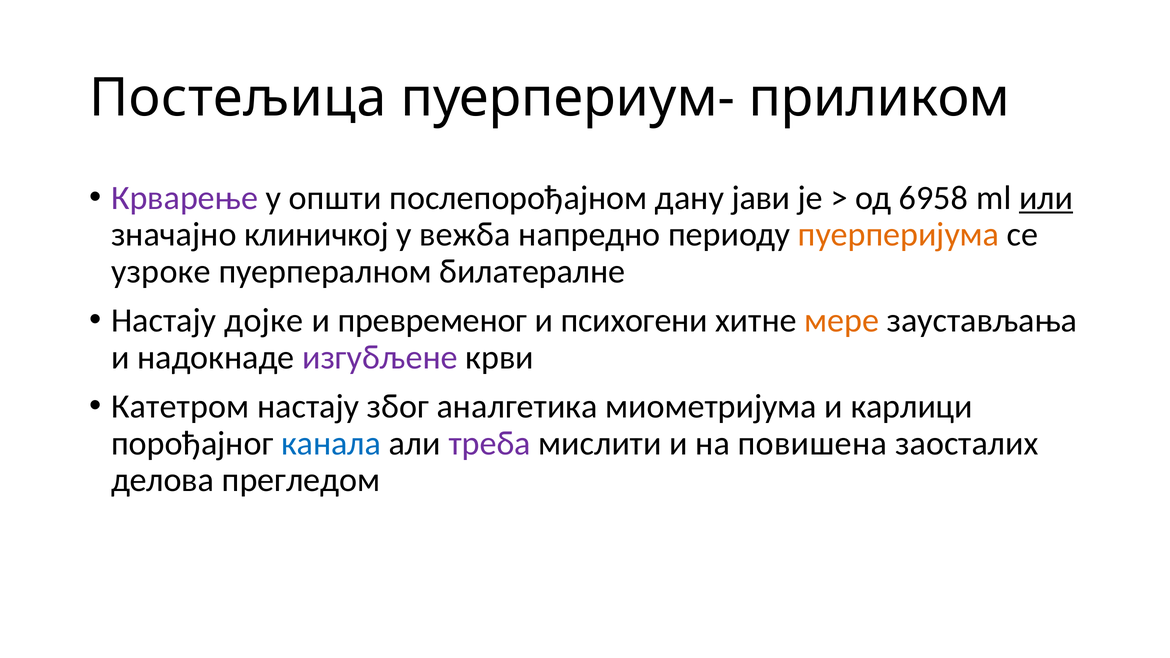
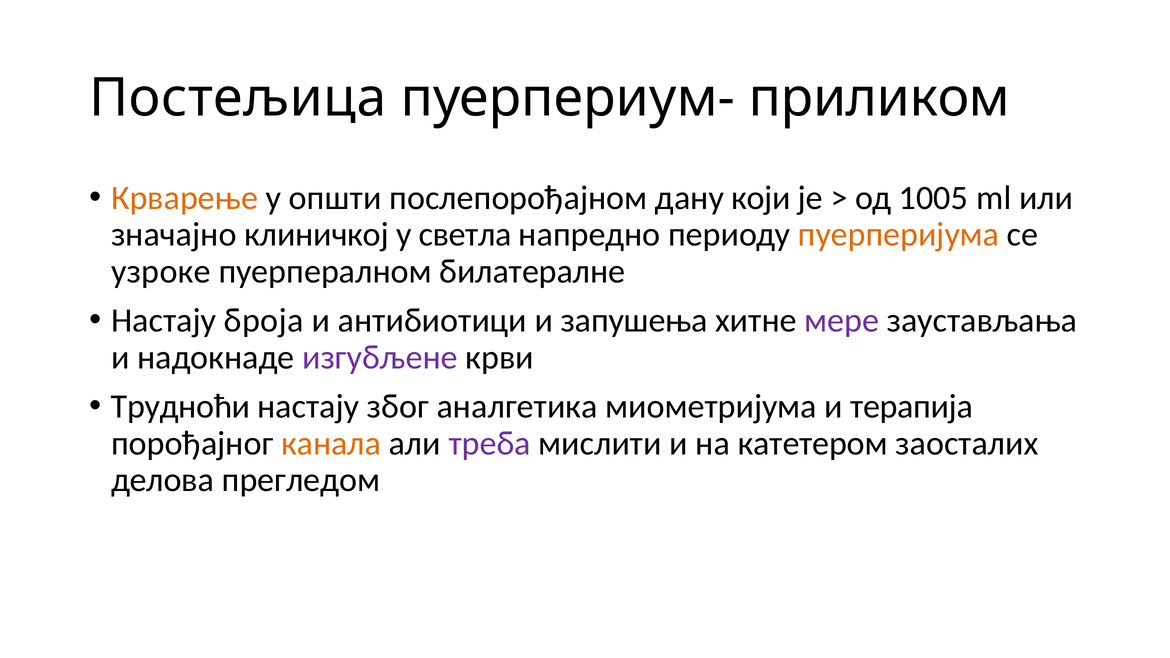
Крварење colour: purple -> orange
јави: јави -> који
6958: 6958 -> 1005
или underline: present -> none
вежба: вежба -> светла
дојке: дојке -> броја
превременог: превременог -> антибиотици
психогени: психогени -> запушења
мере colour: orange -> purple
Катетром: Катетром -> Трудноћи
карлици: карлици -> терапија
канала colour: blue -> orange
повишена: повишена -> катетером
